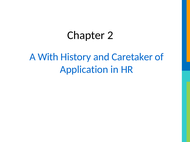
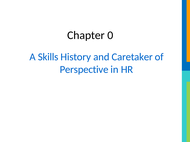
2: 2 -> 0
With: With -> Skills
Application: Application -> Perspective
